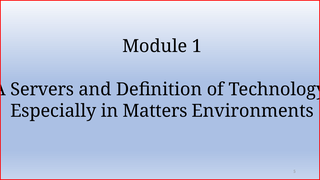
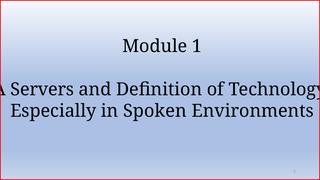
Matters: Matters -> Spoken
